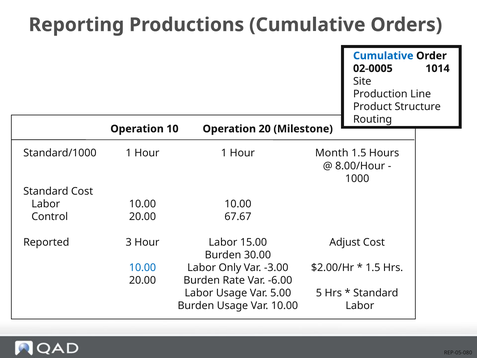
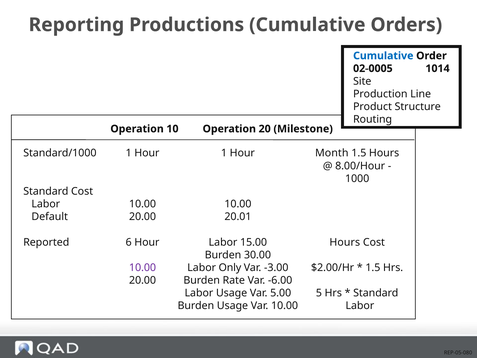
Control: Control -> Default
67.67: 67.67 -> 20.01
3: 3 -> 6
15.00 Adjust: Adjust -> Hours
10.00 at (143, 267) colour: blue -> purple
